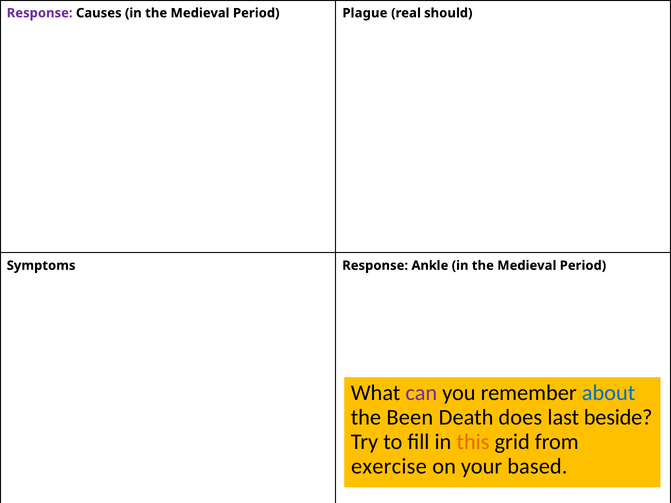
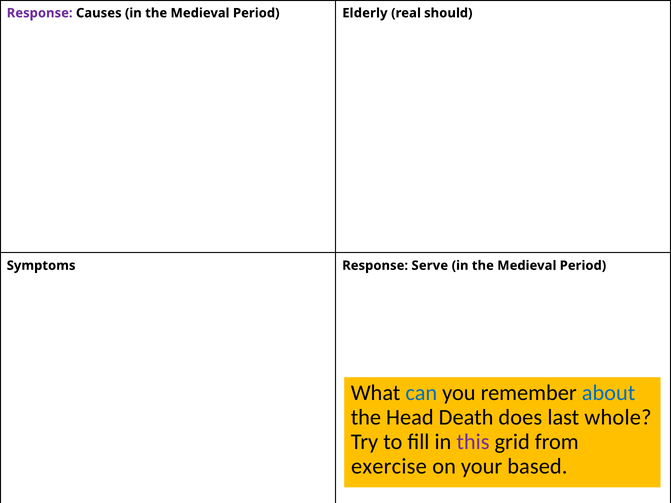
Plague: Plague -> Elderly
Ankle: Ankle -> Serve
can colour: purple -> blue
Been: Been -> Head
beside: beside -> whole
this colour: orange -> purple
